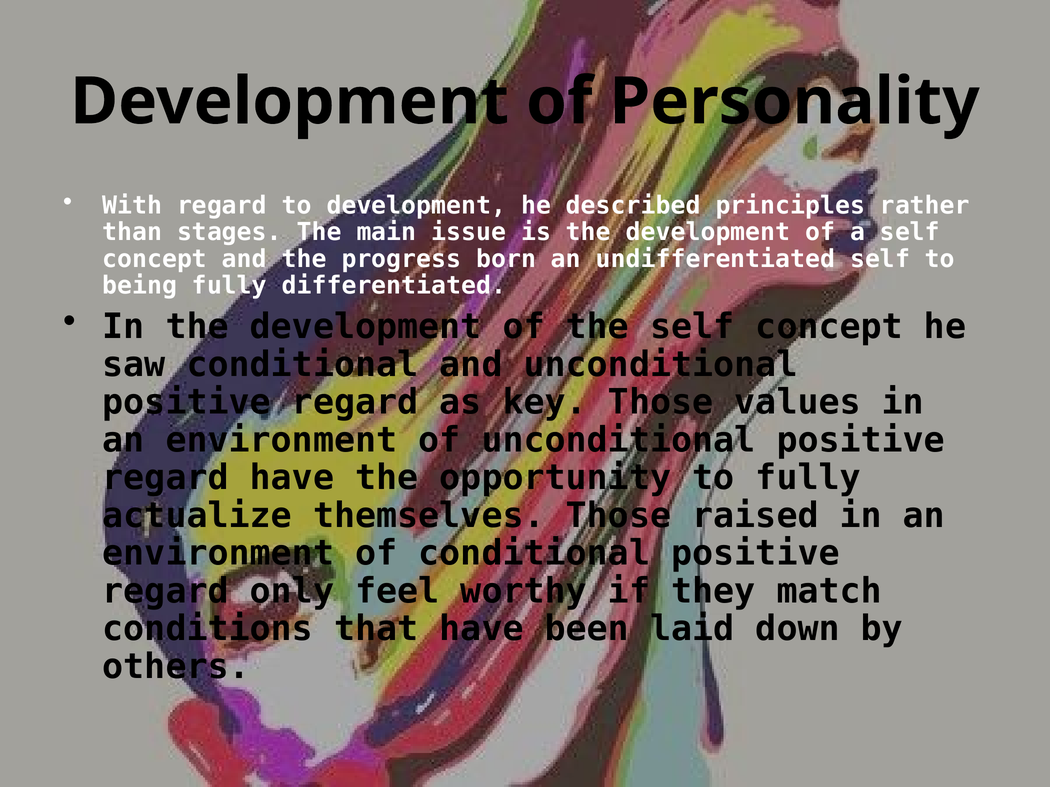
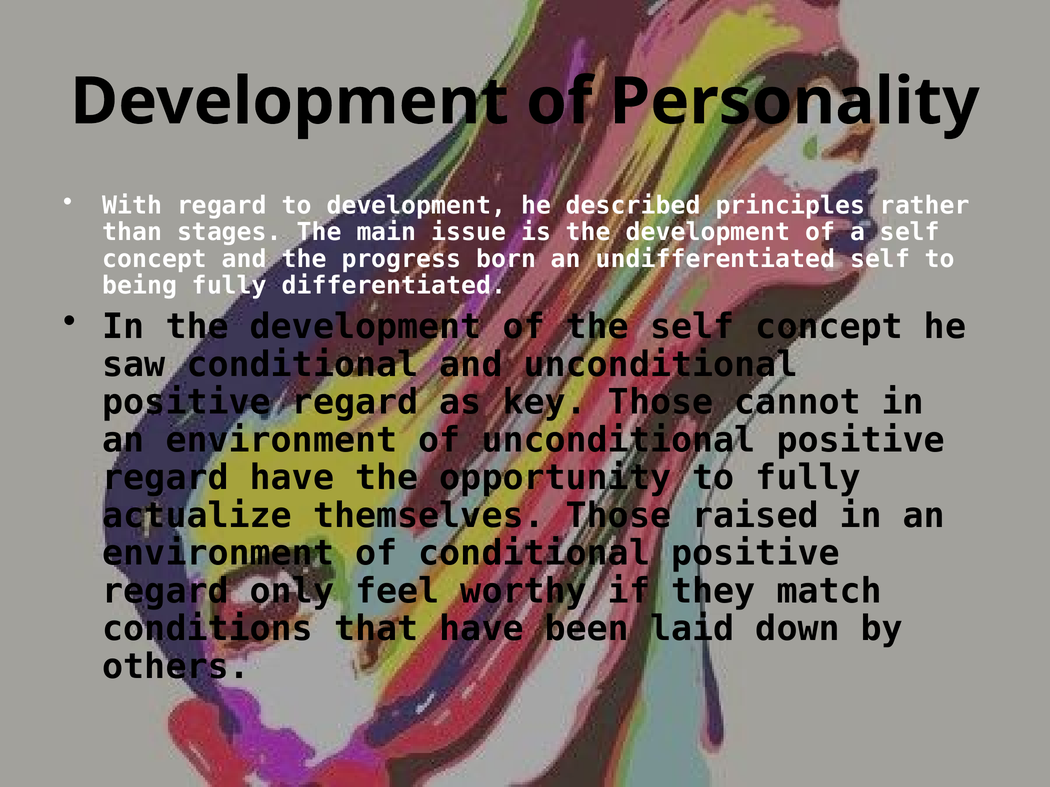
values: values -> cannot
